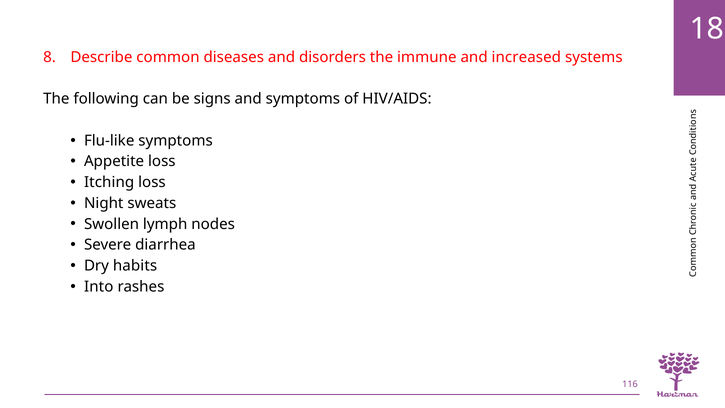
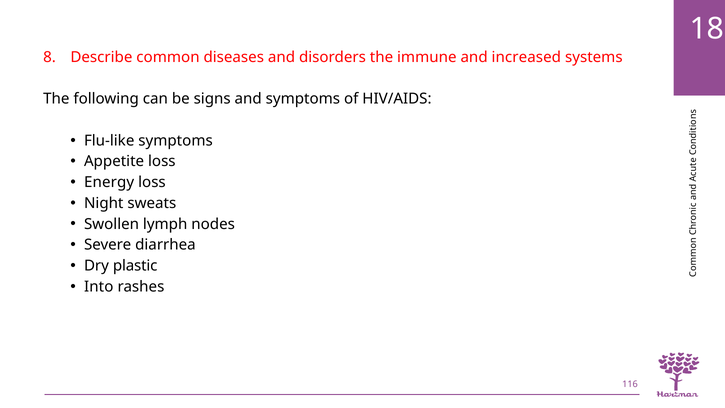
Itching: Itching -> Energy
habits: habits -> plastic
